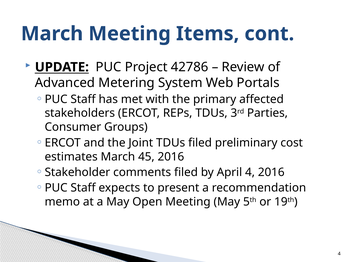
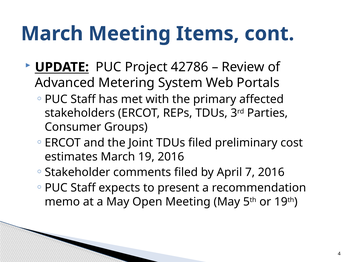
45: 45 -> 19
April 4: 4 -> 7
